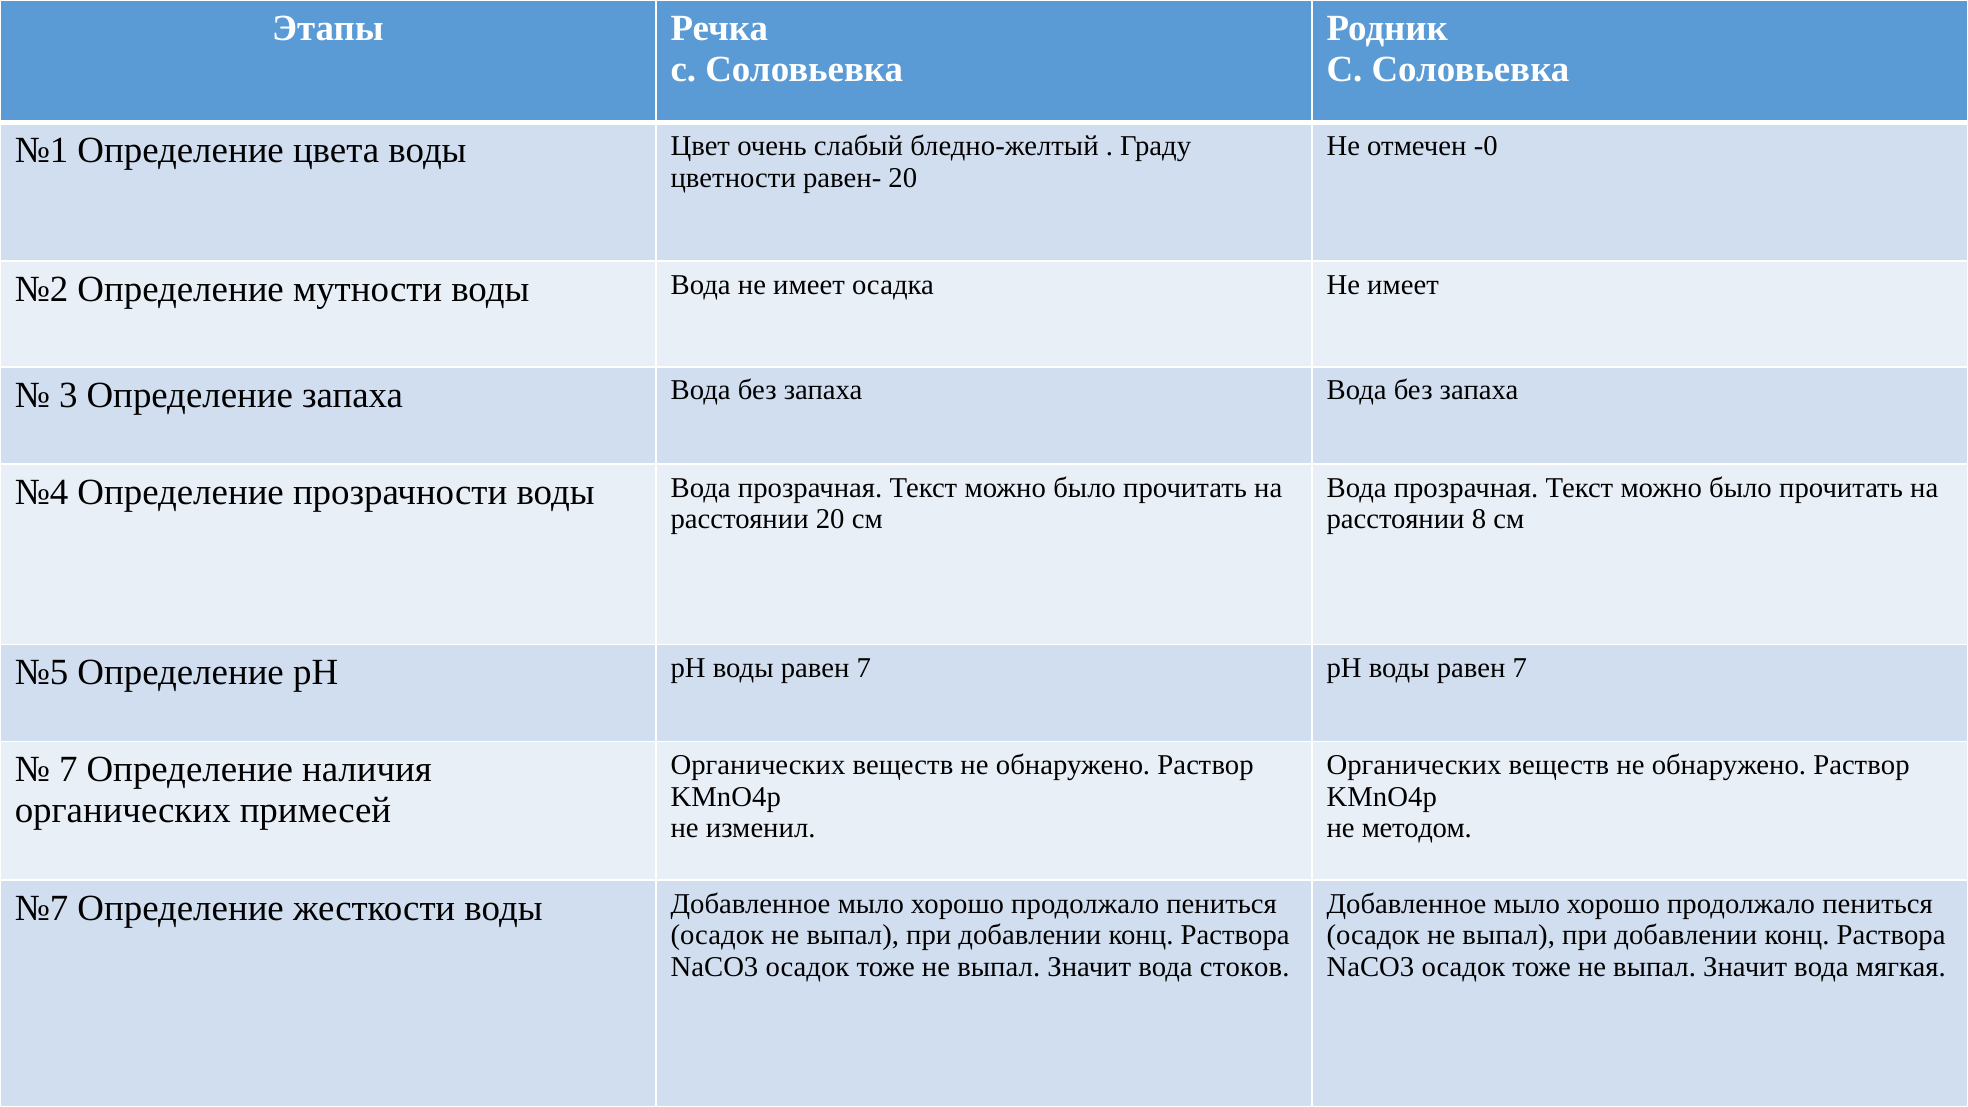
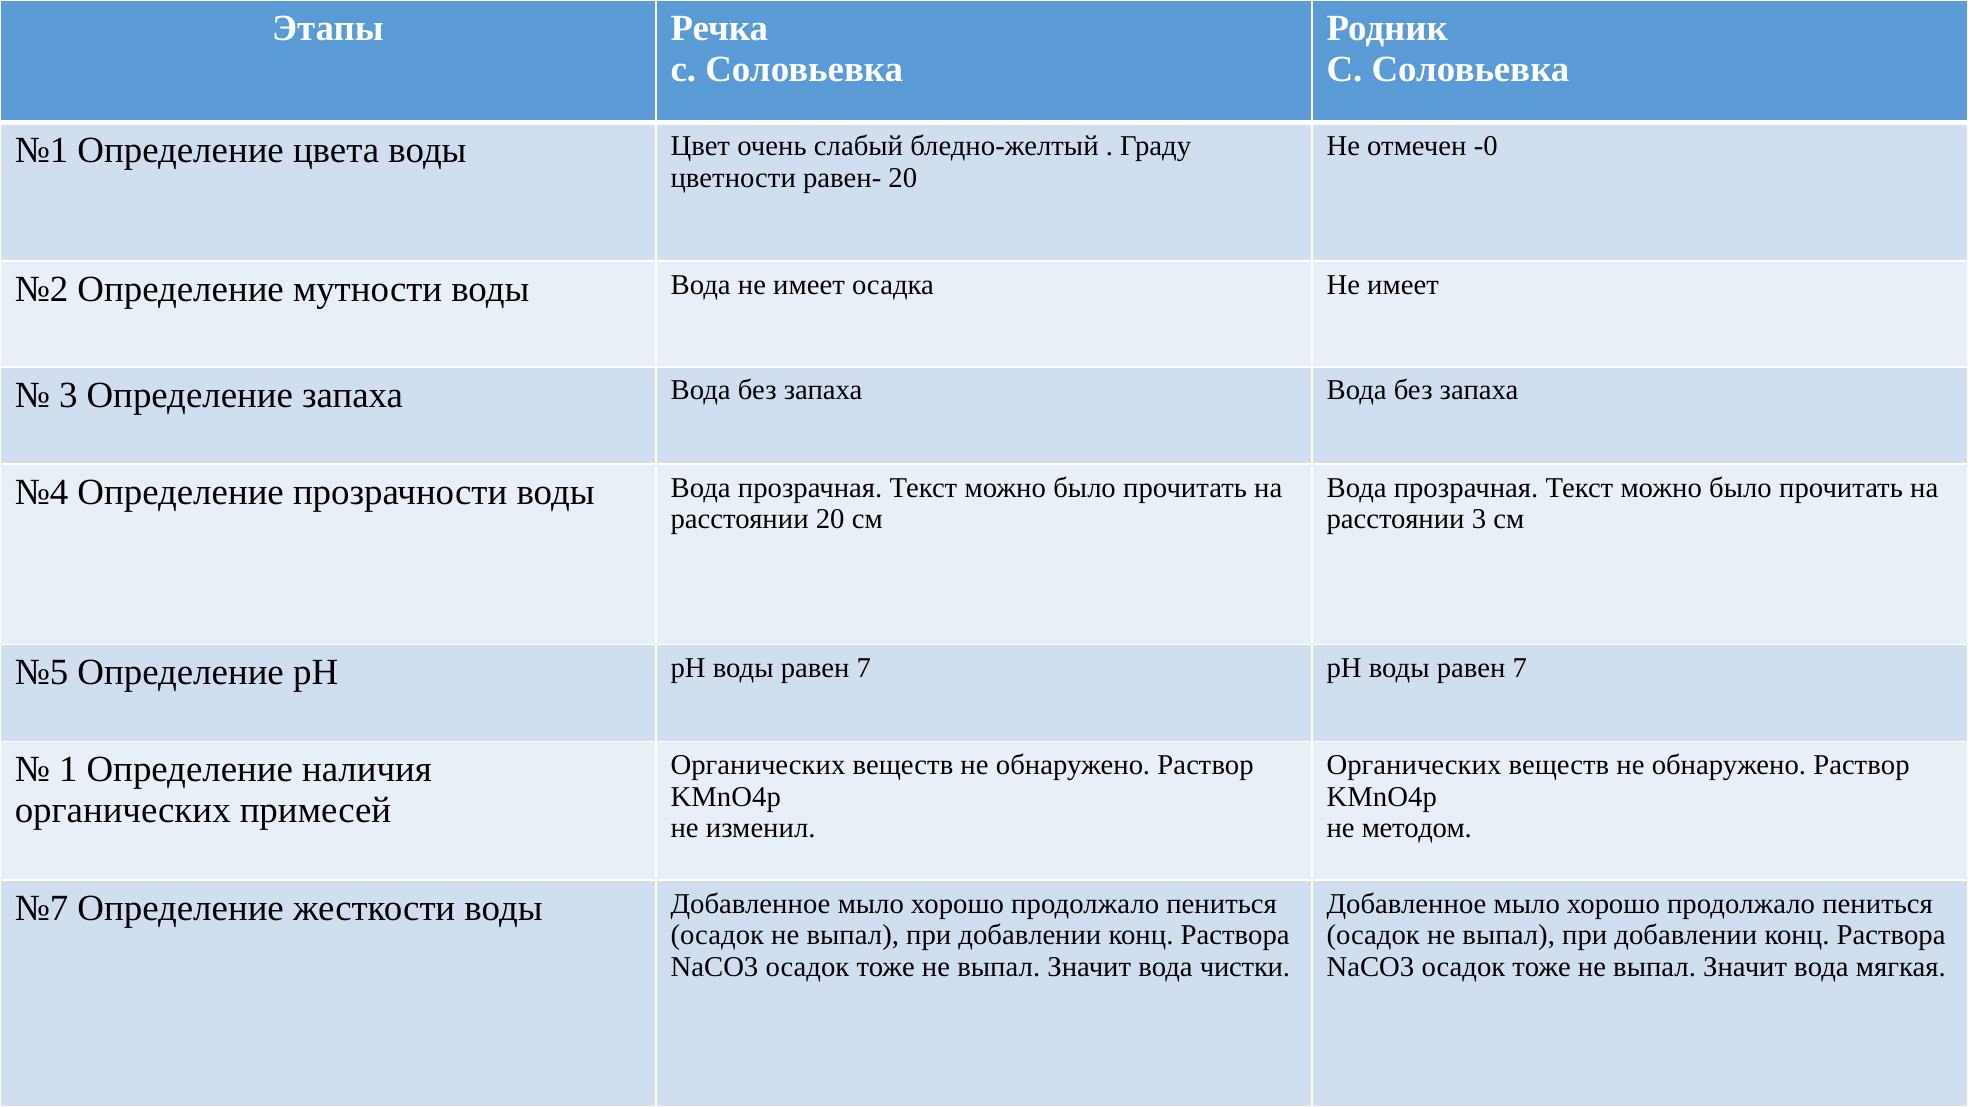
расстоянии 8: 8 -> 3
7 at (68, 770): 7 -> 1
стоков: стоков -> чистки
